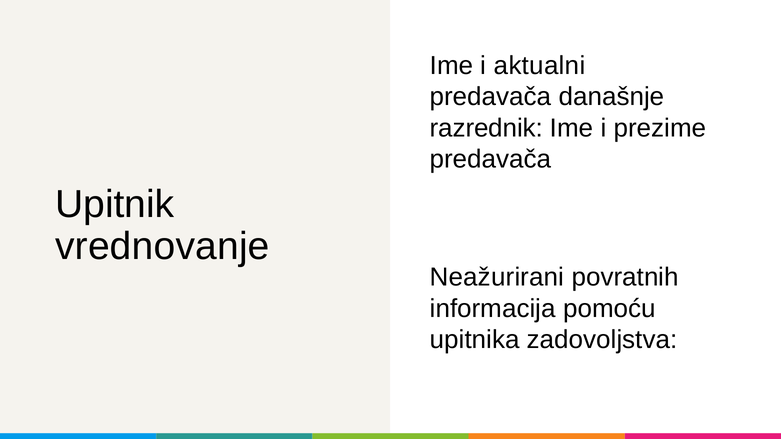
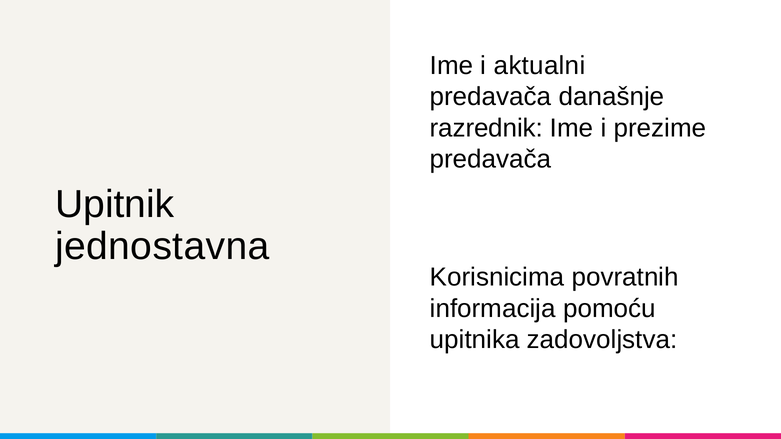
vrednovanje: vrednovanje -> jednostavna
Neažurirani: Neažurirani -> Korisnicima
